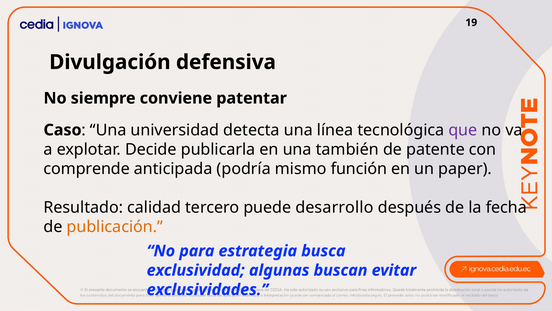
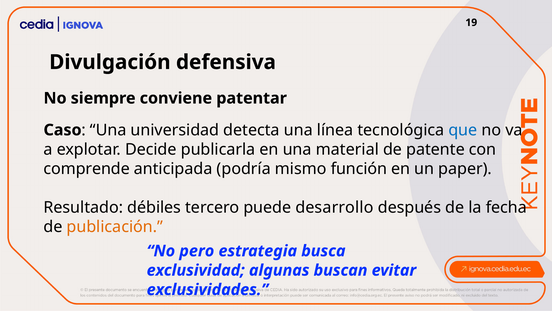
que colour: purple -> blue
también: también -> material
calidad: calidad -> débiles
para: para -> pero
